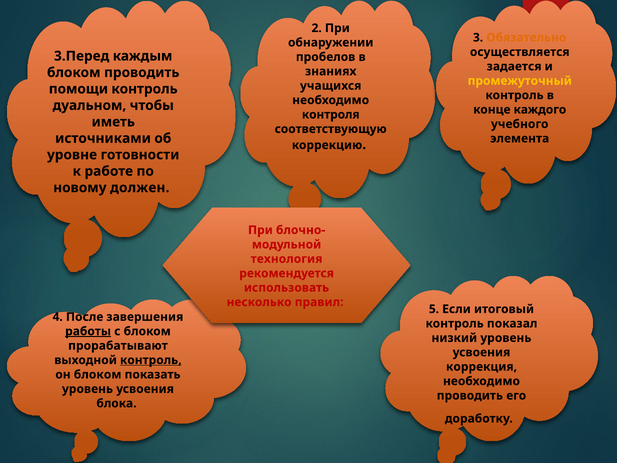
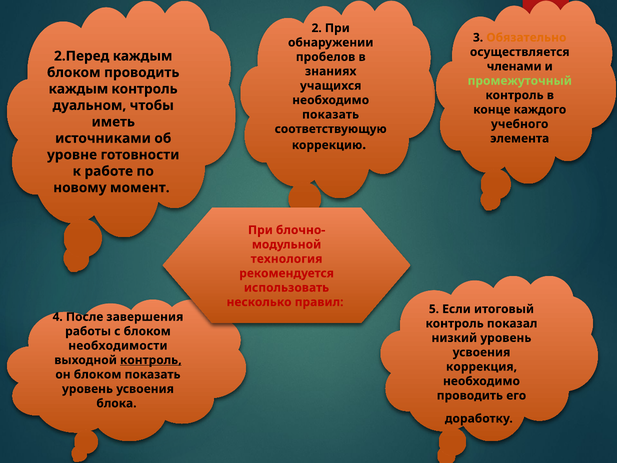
3.Перед: 3.Перед -> 2.Перед
задается: задается -> членами
промежуточный colour: yellow -> light green
помощи at (78, 89): помощи -> каждым
контроля at (331, 115): контроля -> показать
должен: должен -> момент
работы underline: present -> none
прорабатывают: прорабатывают -> необходимости
